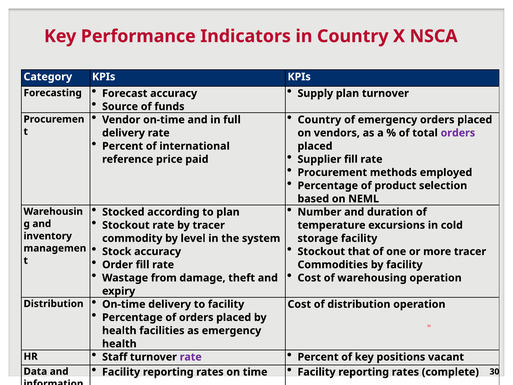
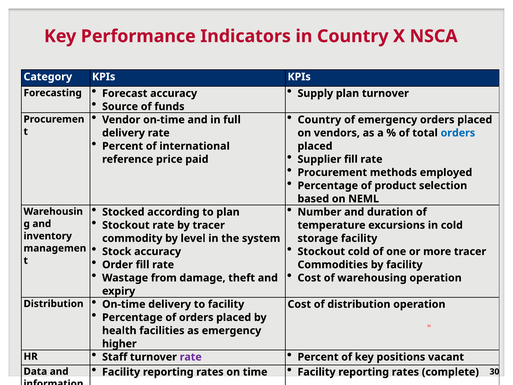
orders at (458, 133) colour: purple -> blue
Stockout that: that -> cold
health at (119, 344): health -> higher
